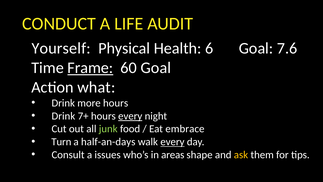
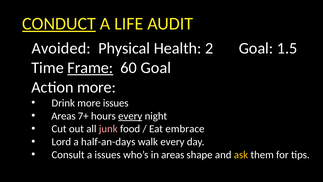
CONDUCT underline: none -> present
Yourself: Yourself -> Avoided
6: 6 -> 2
7.6: 7.6 -> 1.5
Action what: what -> more
more hours: hours -> issues
Drink at (63, 116): Drink -> Areas
junk colour: light green -> pink
Turn: Turn -> Lord
every at (172, 142) underline: present -> none
